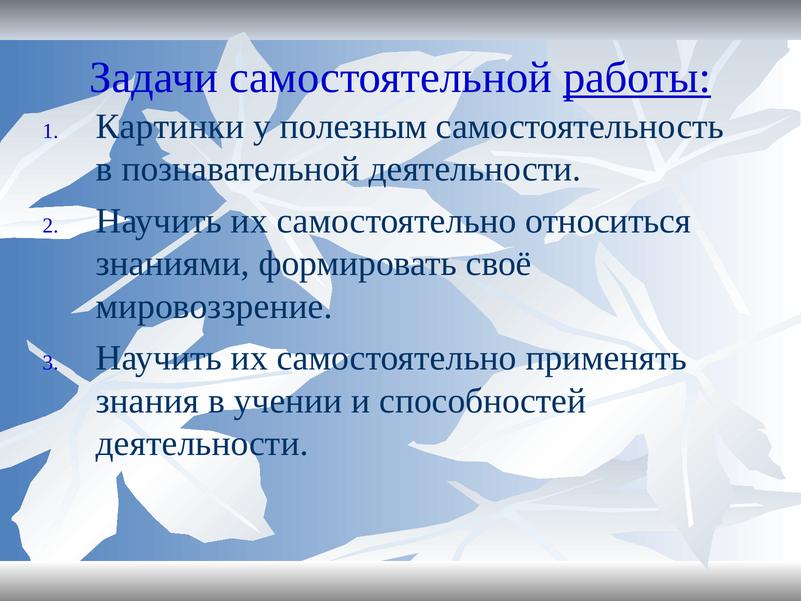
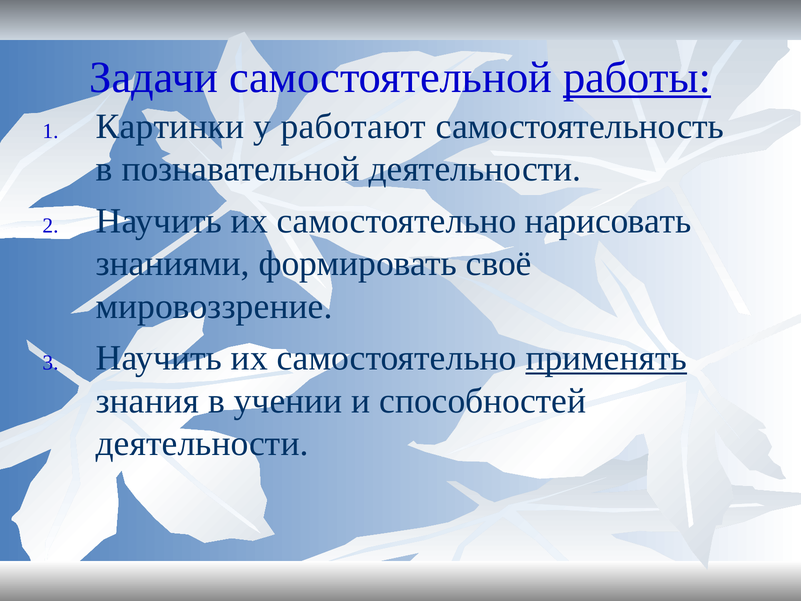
полезным: полезным -> работают
относиться: относиться -> нарисовать
применять underline: none -> present
